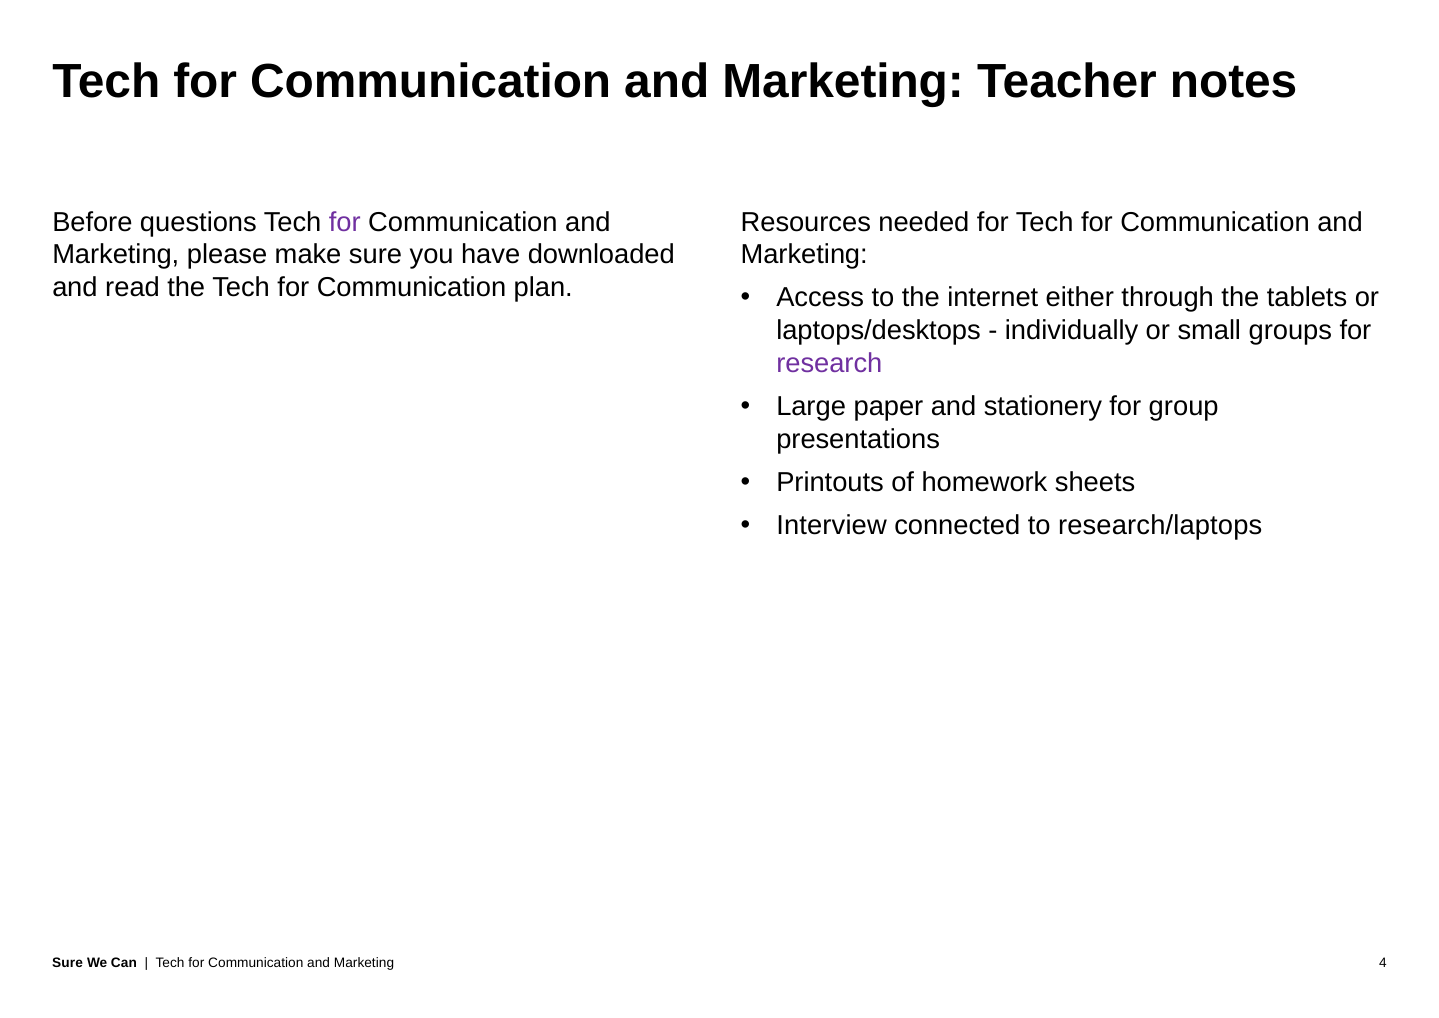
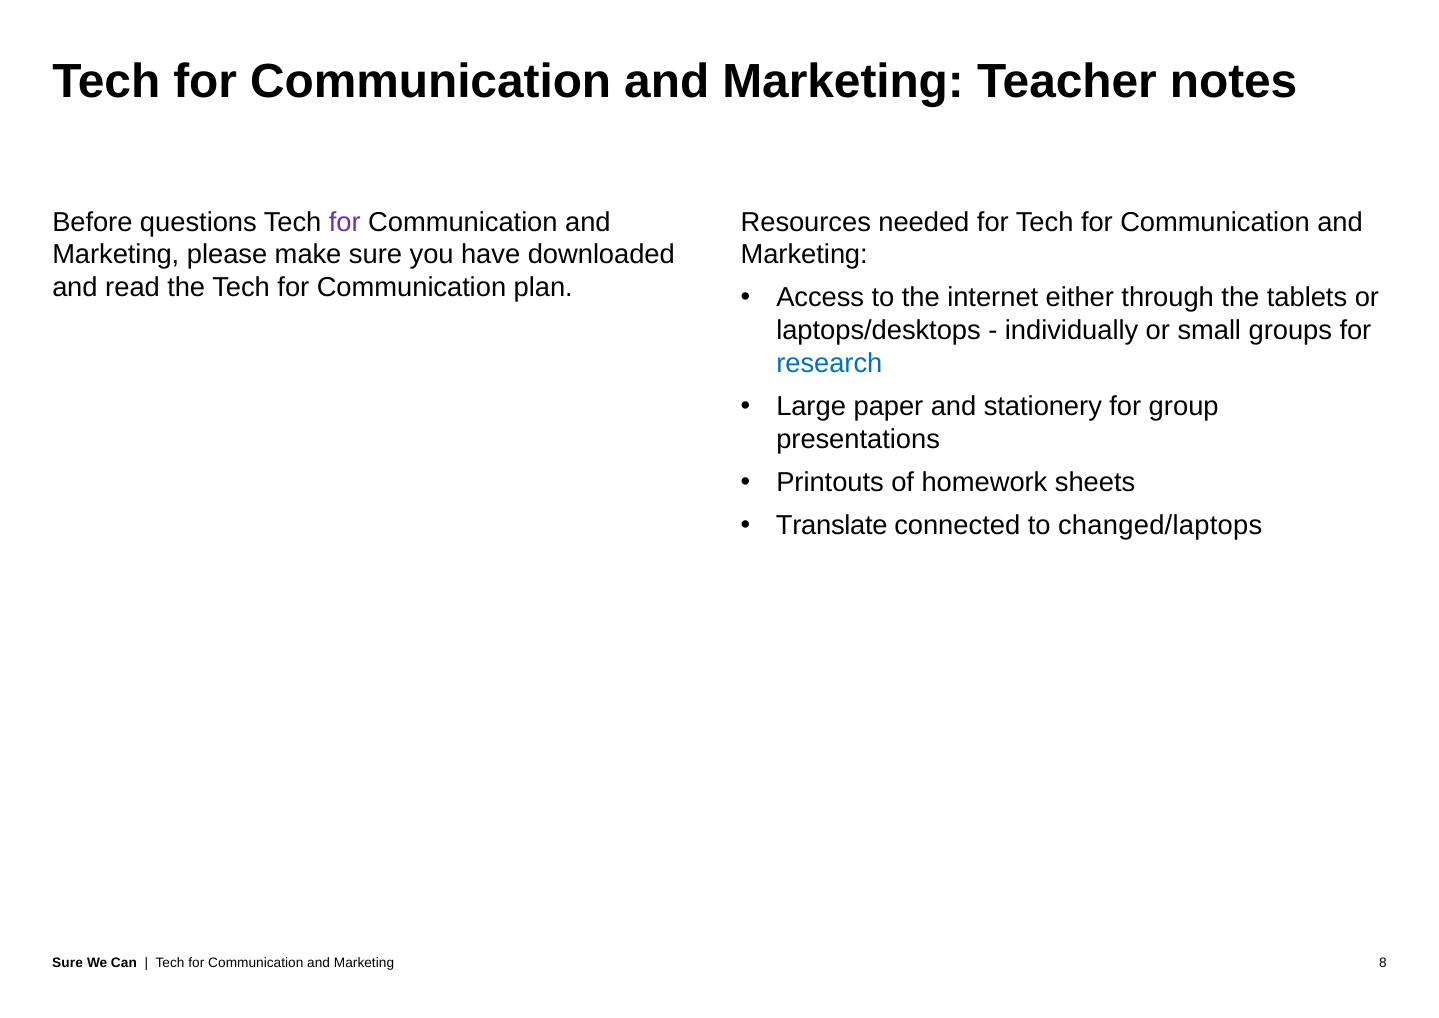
research colour: purple -> blue
Interview: Interview -> Translate
research/laptops: research/laptops -> changed/laptops
4: 4 -> 8
